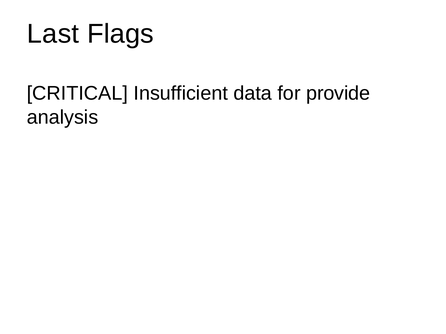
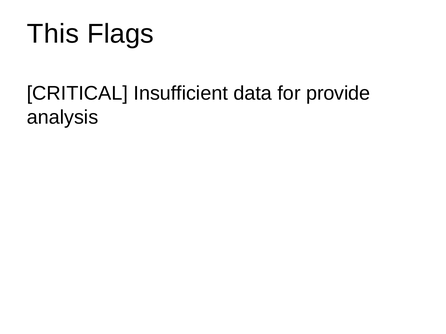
Last: Last -> This
